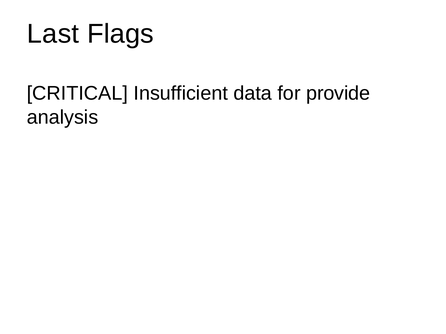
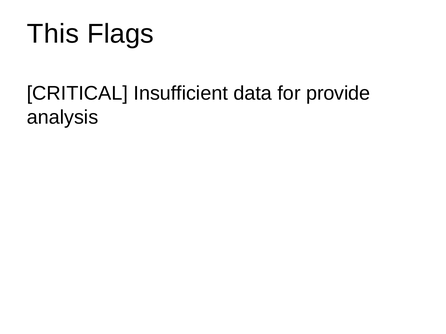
Last: Last -> This
